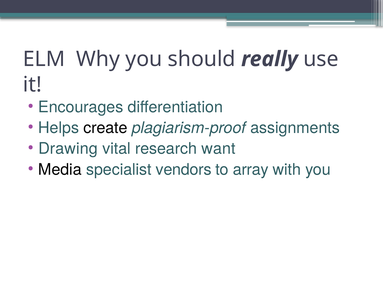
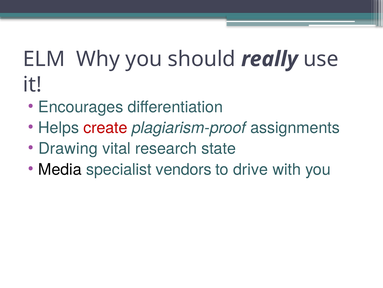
create colour: black -> red
want: want -> state
array: array -> drive
